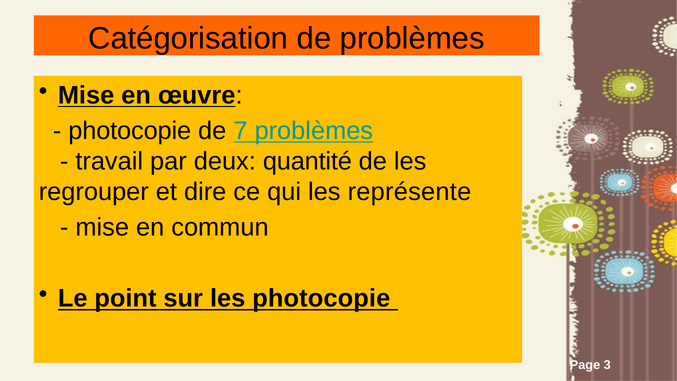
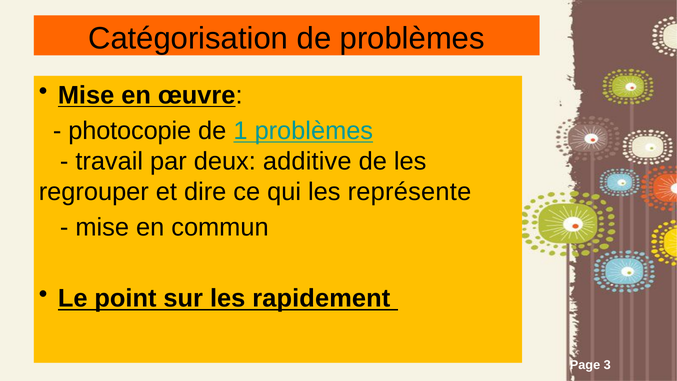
7: 7 -> 1
quantité: quantité -> additive
les photocopie: photocopie -> rapidement
